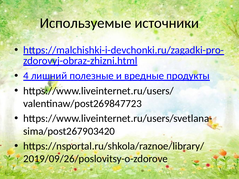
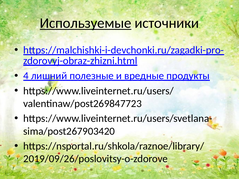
Используемые underline: none -> present
